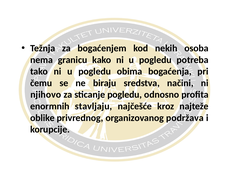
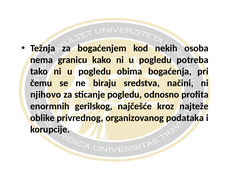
stavljaju: stavljaju -> gerilskog
podržava: podržava -> podataka
